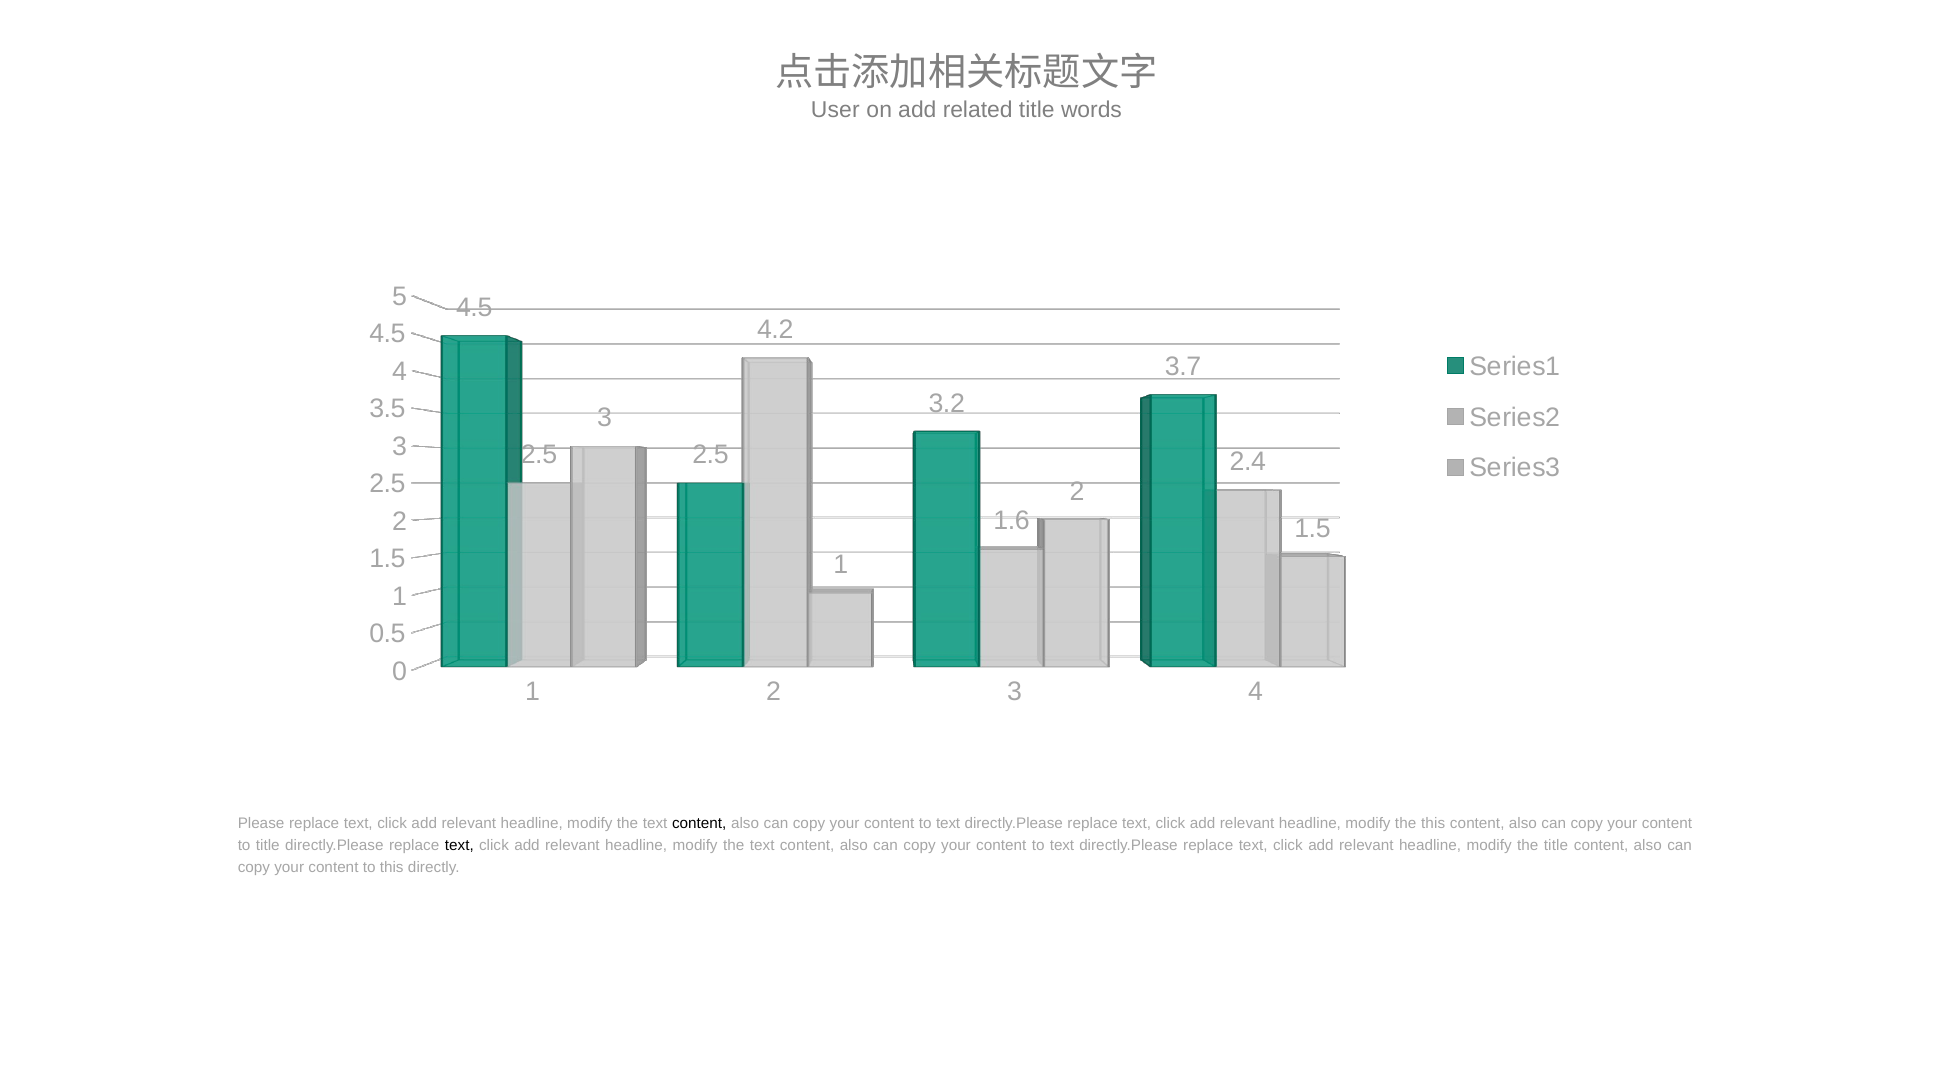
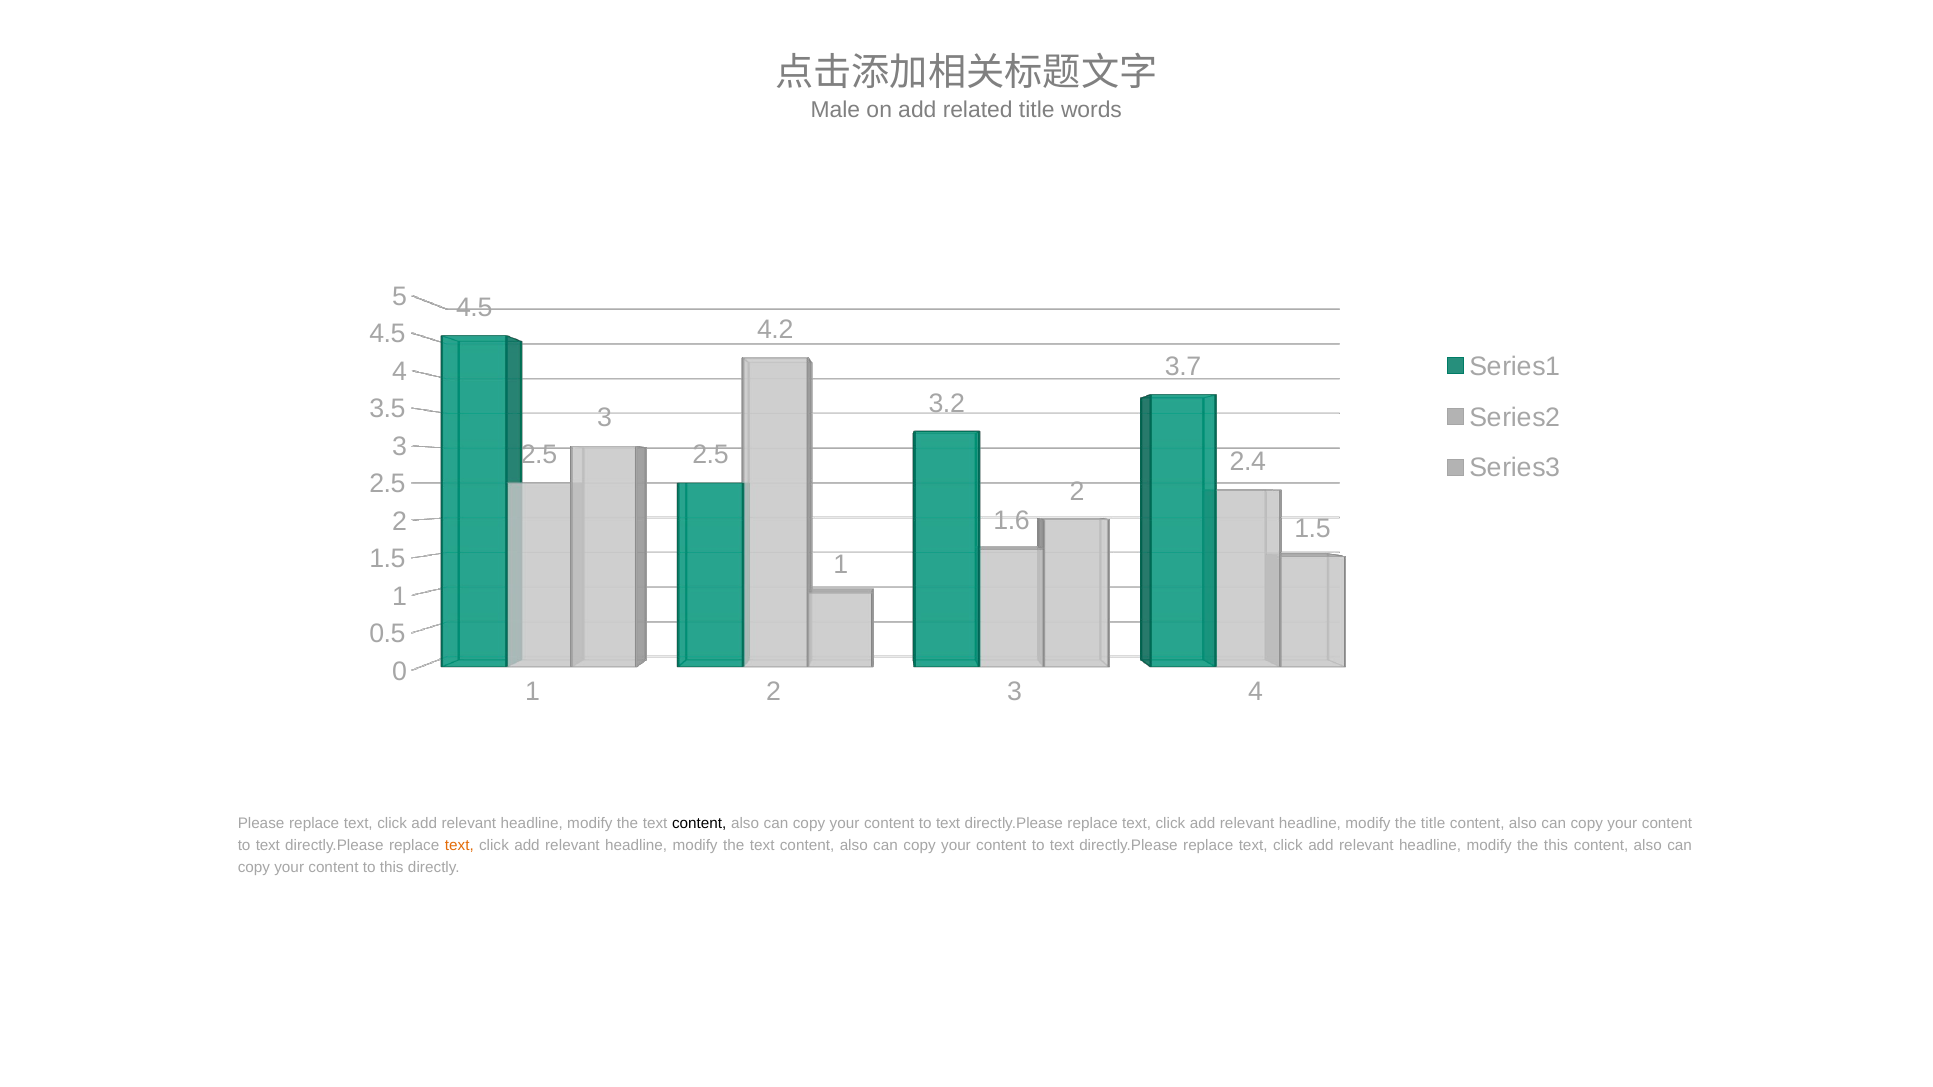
User: User -> Male
the this: this -> title
title at (268, 846): title -> text
text at (459, 846) colour: black -> orange
the title: title -> this
